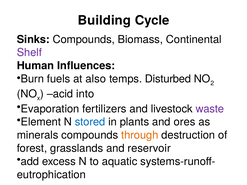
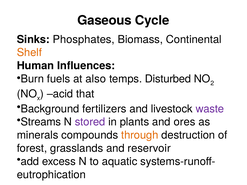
Building: Building -> Gaseous
Sinks Compounds: Compounds -> Phosphates
Shelf colour: purple -> orange
into: into -> that
Evaporation: Evaporation -> Background
Element: Element -> Streams
stored colour: blue -> purple
